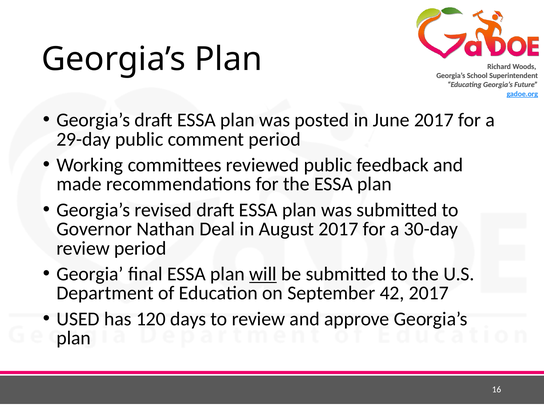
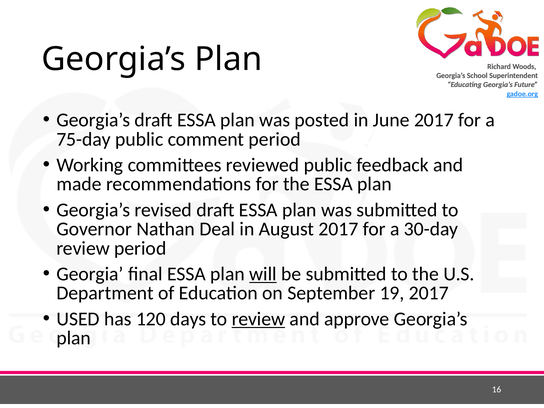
29-day: 29-day -> 75-day
42: 42 -> 19
review at (258, 319) underline: none -> present
